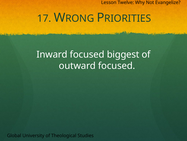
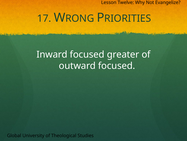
biggest: biggest -> greater
